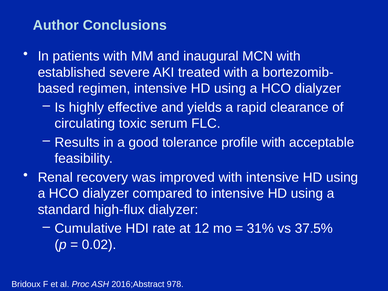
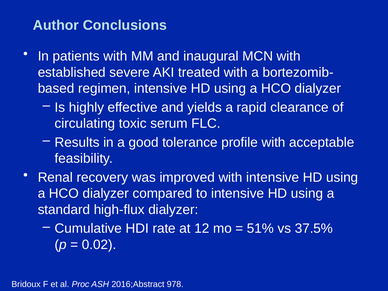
31%: 31% -> 51%
